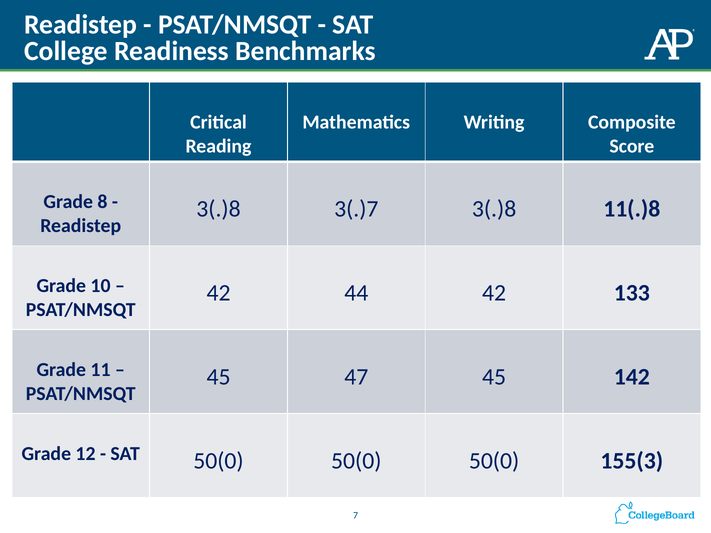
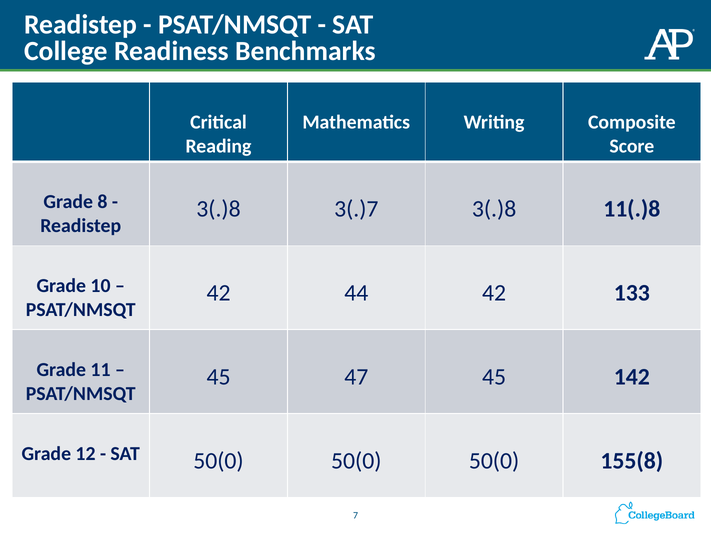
155(3: 155(3 -> 155(8
